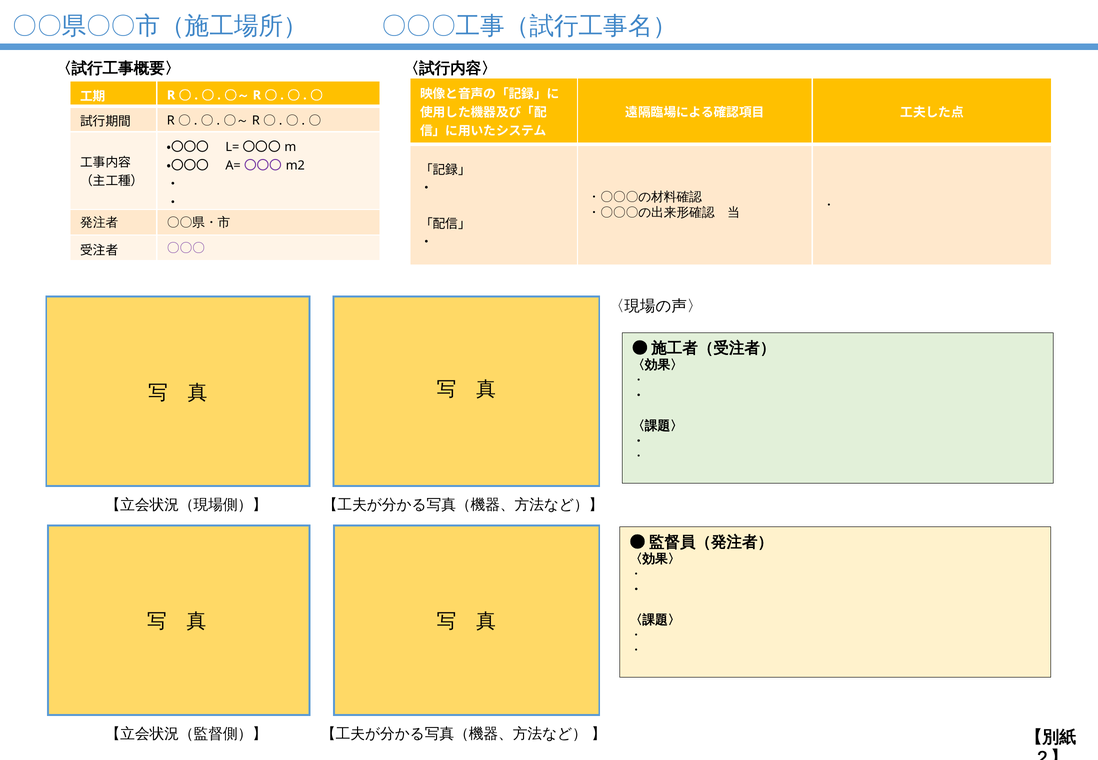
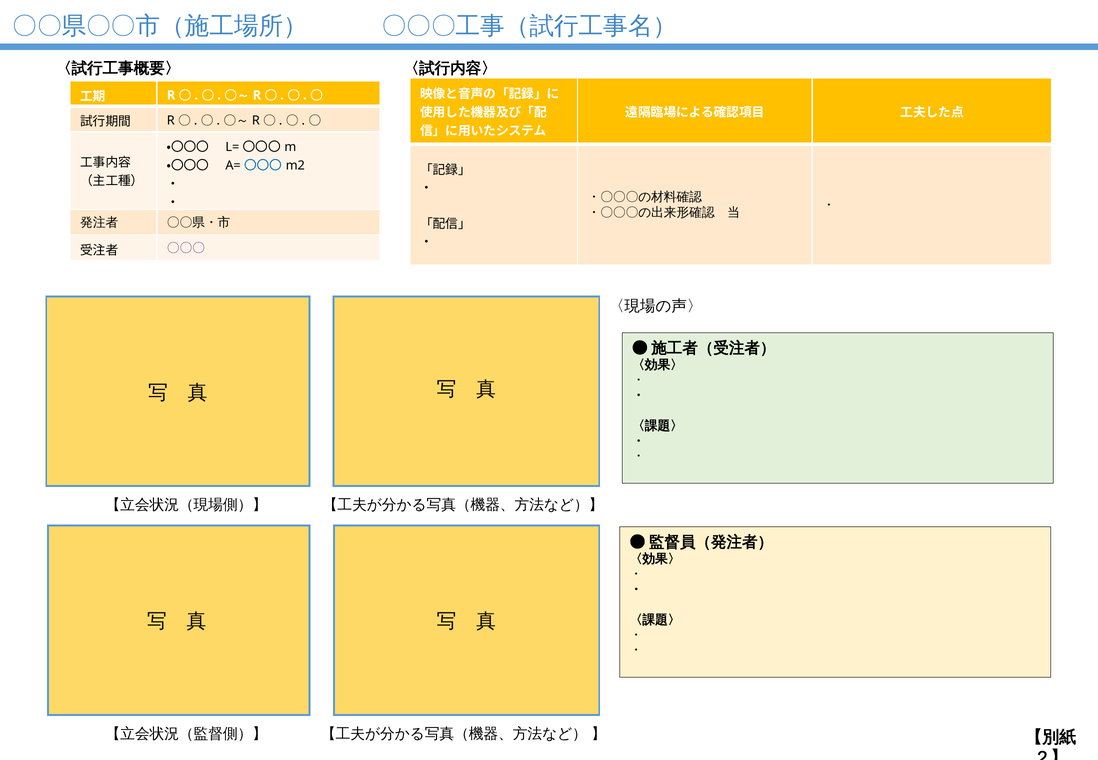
〇〇〇 at (263, 166) colour: purple -> blue
